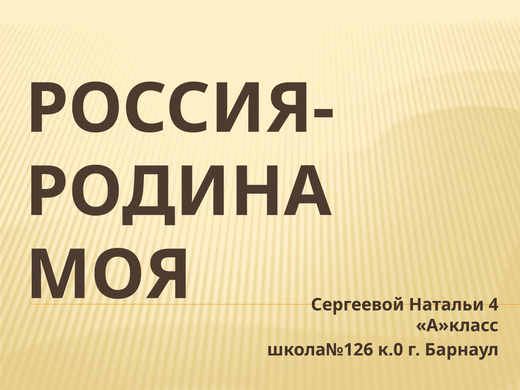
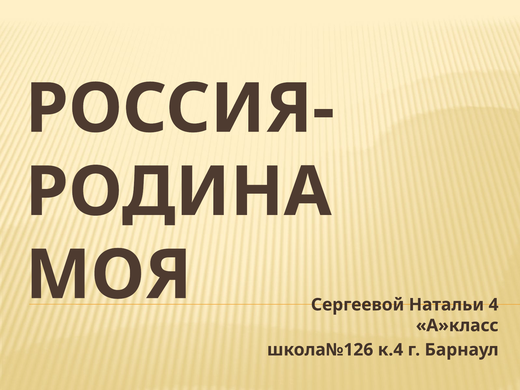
к.0: к.0 -> к.4
